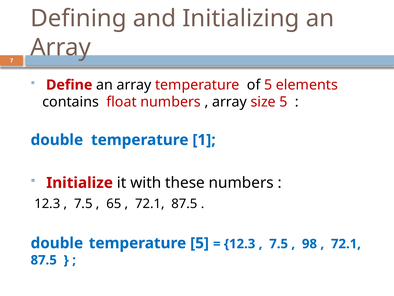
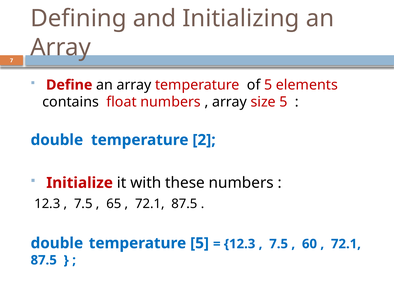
1: 1 -> 2
98: 98 -> 60
